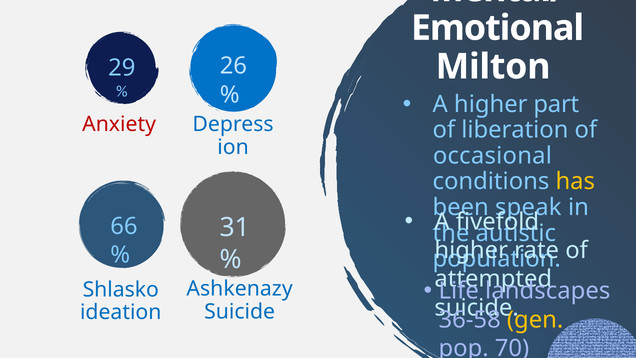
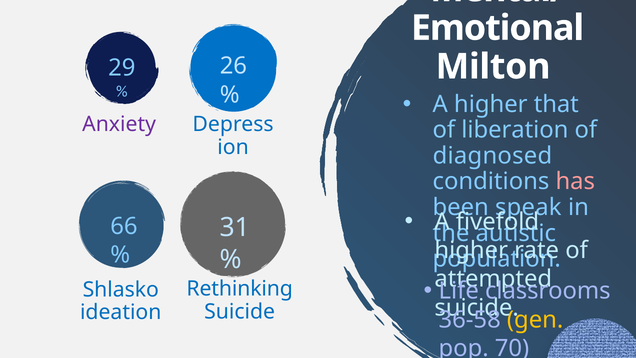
part: part -> that
Anxiety colour: red -> purple
occasional: occasional -> diagnosed
has colour: yellow -> pink
landscapes: landscapes -> classrooms
Ashkenazy: Ashkenazy -> Rethinking
